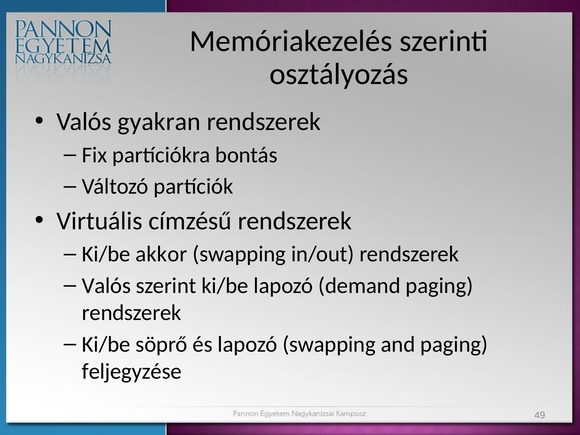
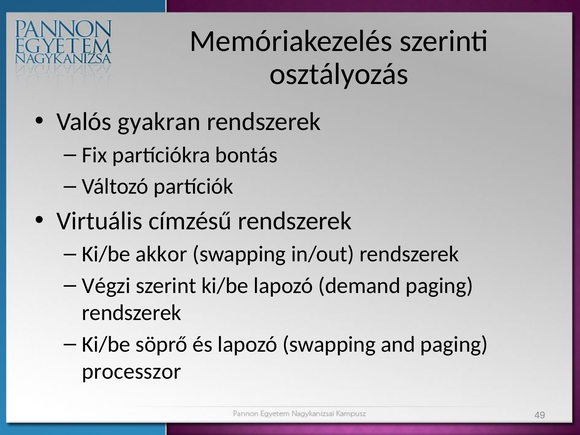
Valós at (106, 286): Valós -> Végzi
feljegyzése: feljegyzése -> processzor
